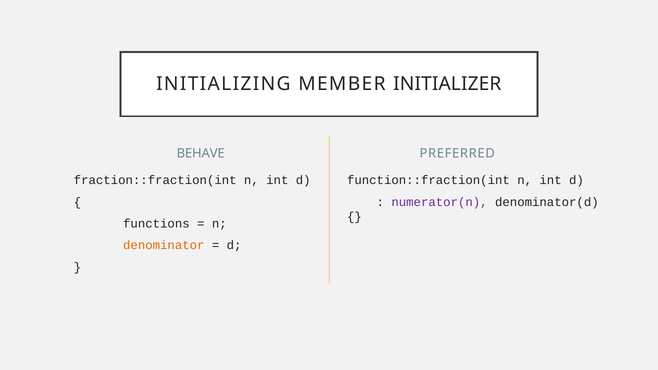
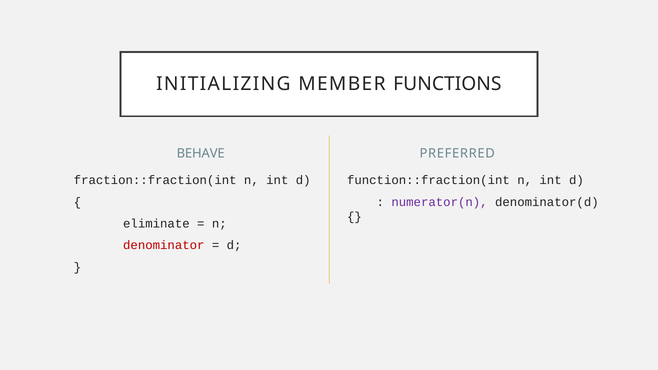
INITIALIZER: INITIALIZER -> FUNCTIONS
functions: functions -> eliminate
denominator colour: orange -> red
